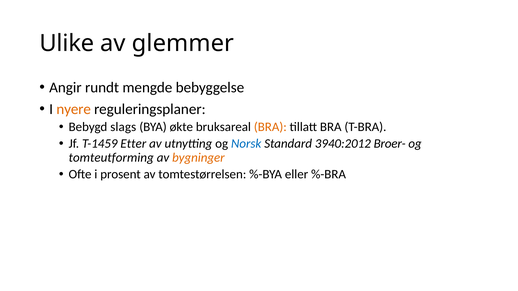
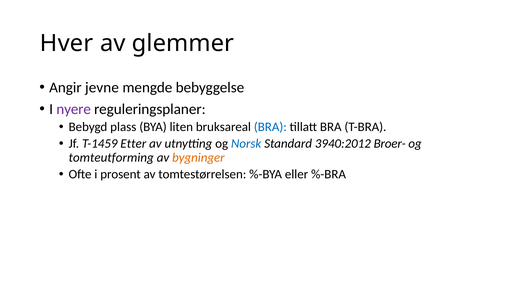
Ulike: Ulike -> Hver
rundt: rundt -> jevne
nyere colour: orange -> purple
slags: slags -> plass
økte: økte -> liten
BRA at (270, 127) colour: orange -> blue
